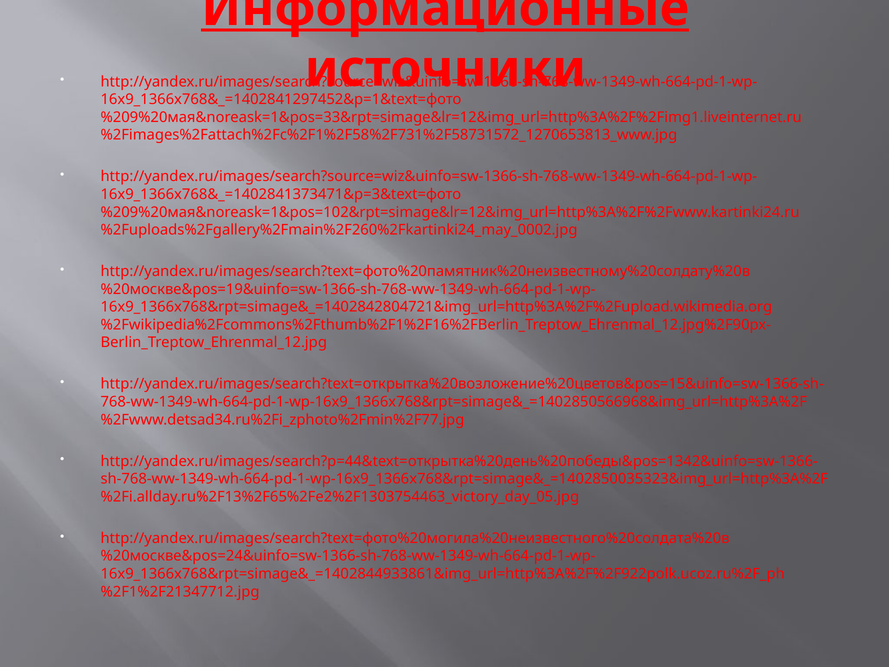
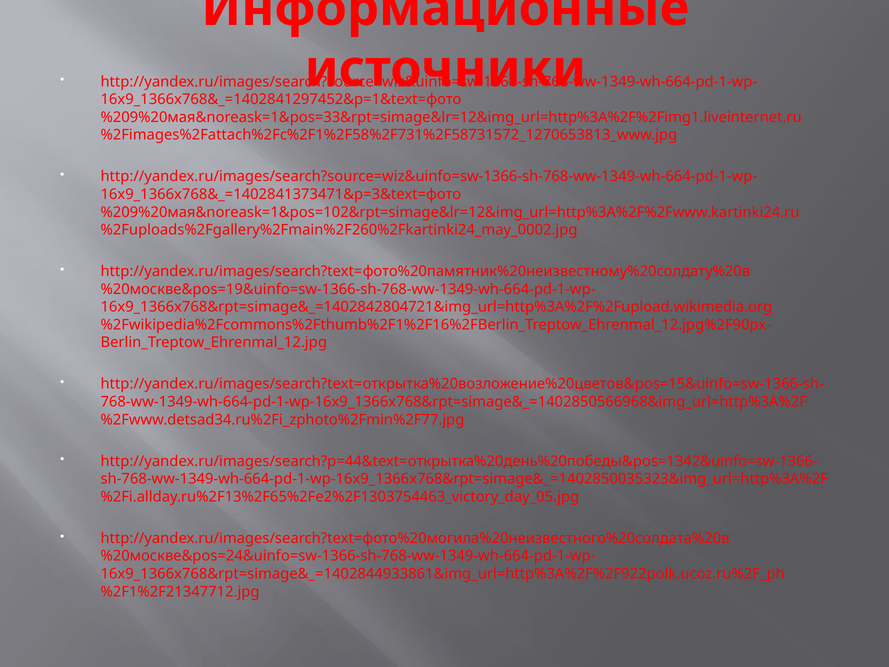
Информационные underline: present -> none
